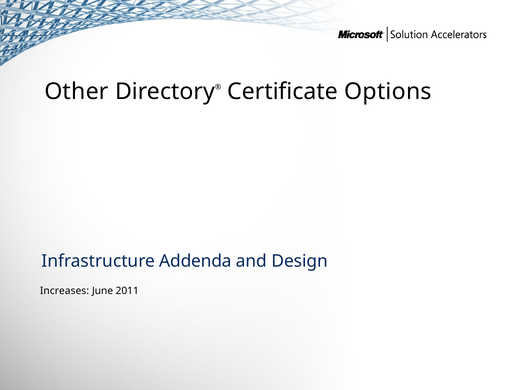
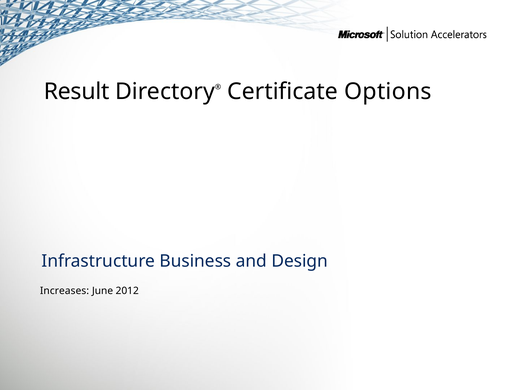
Other: Other -> Result
Addenda: Addenda -> Business
2011: 2011 -> 2012
